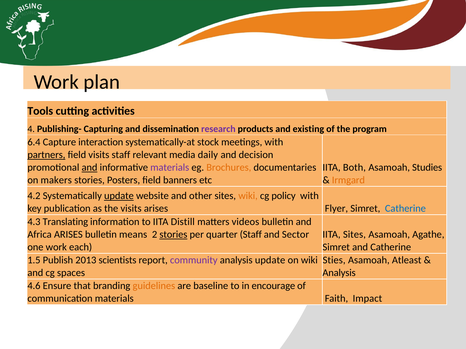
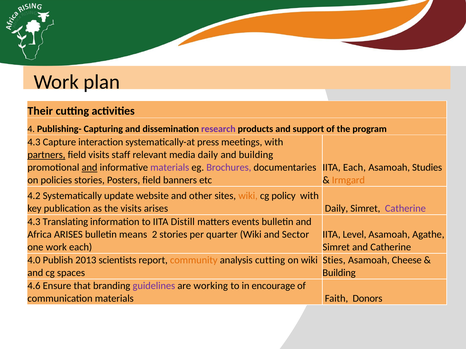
Tools: Tools -> Their
existing: existing -> support
6.4 at (34, 142): 6.4 -> 4.3
stock: stock -> press
and decision: decision -> building
Brochures colour: orange -> purple
IITA Both: Both -> Each
makers: makers -> policies
update at (119, 196) underline: present -> none
arises Flyer: Flyer -> Daily
Catherine at (405, 209) colour: blue -> purple
videos: videos -> events
stories at (173, 235) underline: present -> none
quarter Staff: Staff -> Wiki
IITA Sites: Sites -> Level
1.5: 1.5 -> 4.0
community colour: purple -> orange
analysis update: update -> cutting
Atleast: Atleast -> Cheese
Analysis at (339, 273): Analysis -> Building
guidelines colour: orange -> purple
baseline: baseline -> working
Impact: Impact -> Donors
